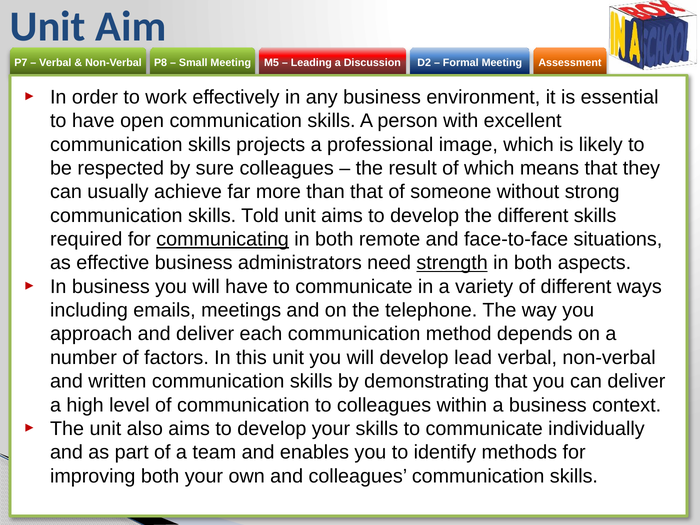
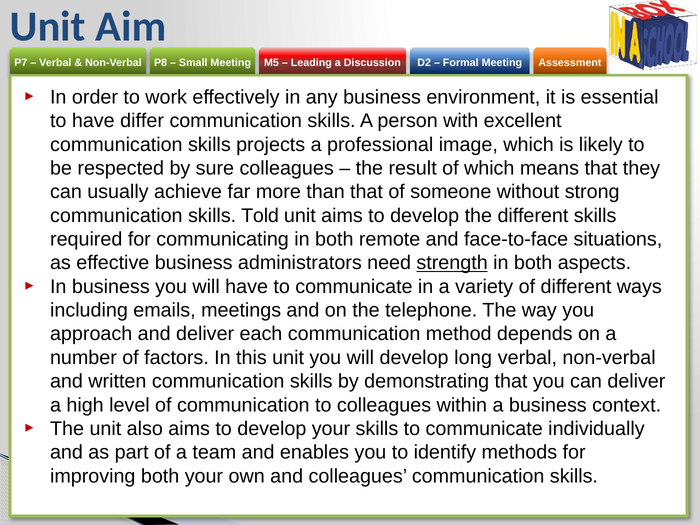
open: open -> differ
communicating underline: present -> none
lead: lead -> long
